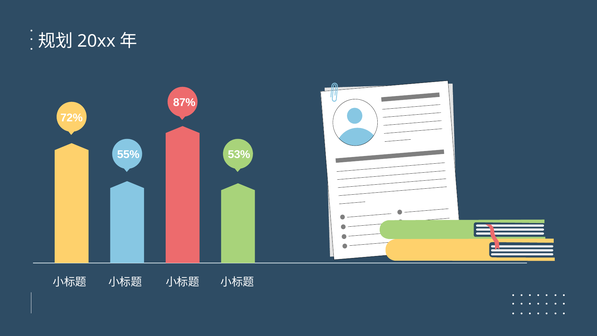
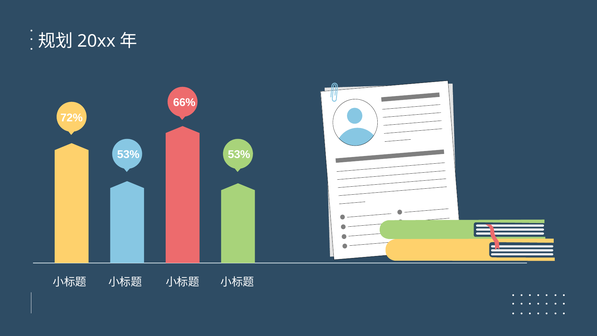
87%: 87% -> 66%
55% at (128, 154): 55% -> 53%
